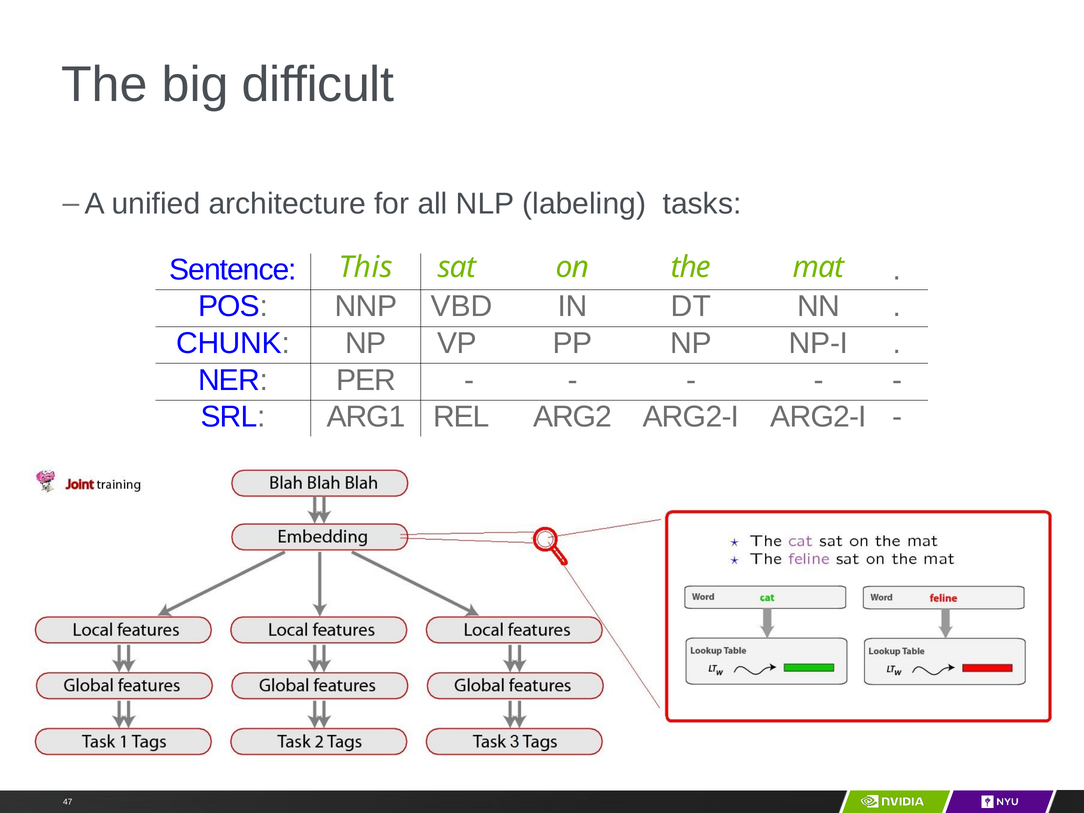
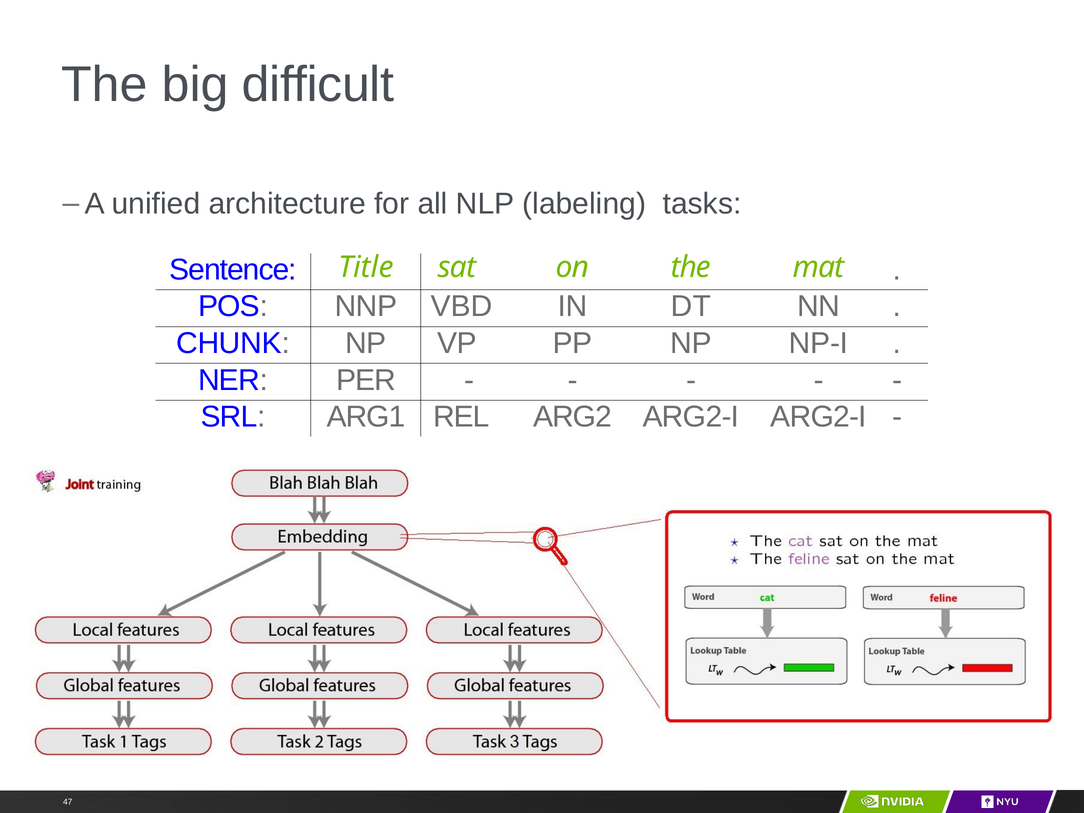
This: This -> Title
